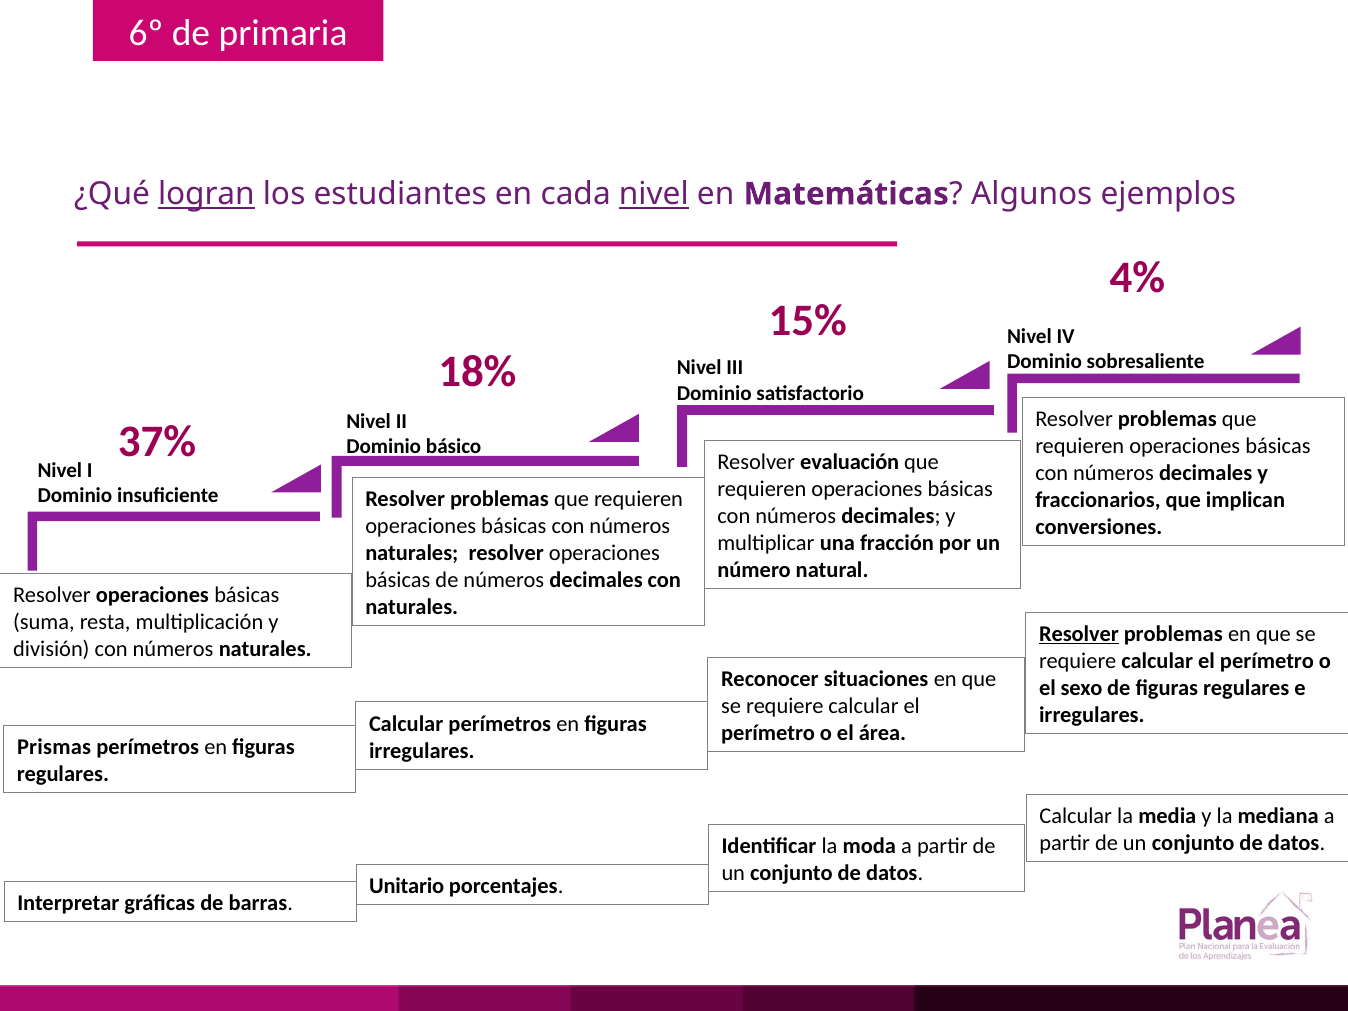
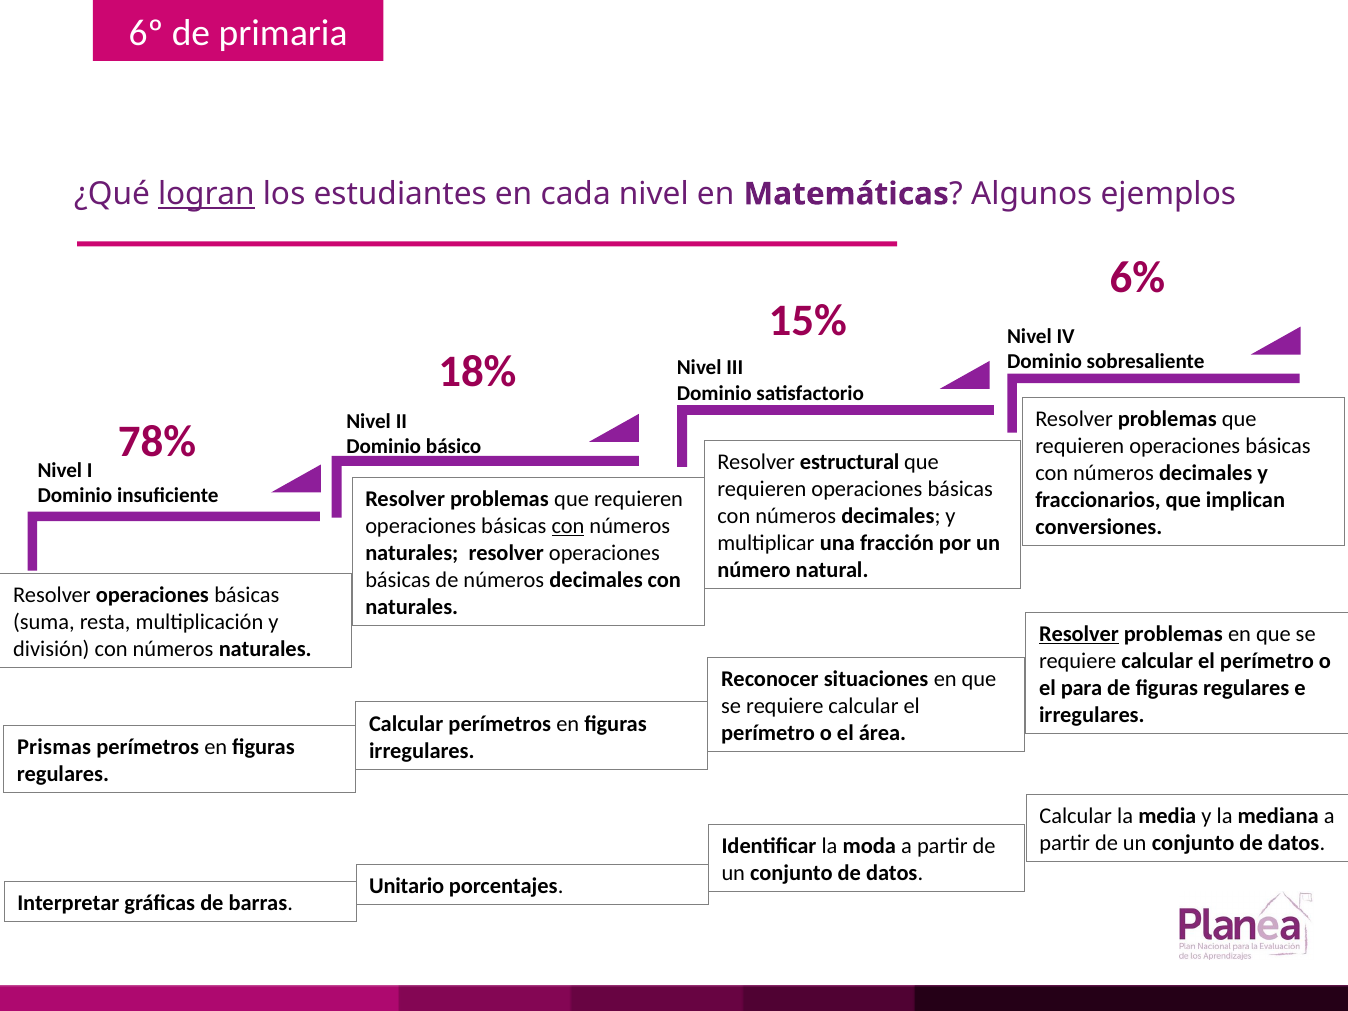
nivel at (654, 194) underline: present -> none
4%: 4% -> 6%
37%: 37% -> 78%
evaluación: evaluación -> estructural
con at (568, 526) underline: none -> present
sexo: sexo -> para
